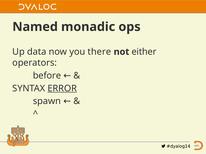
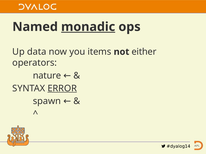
monadic underline: none -> present
there: there -> items
before: before -> nature
